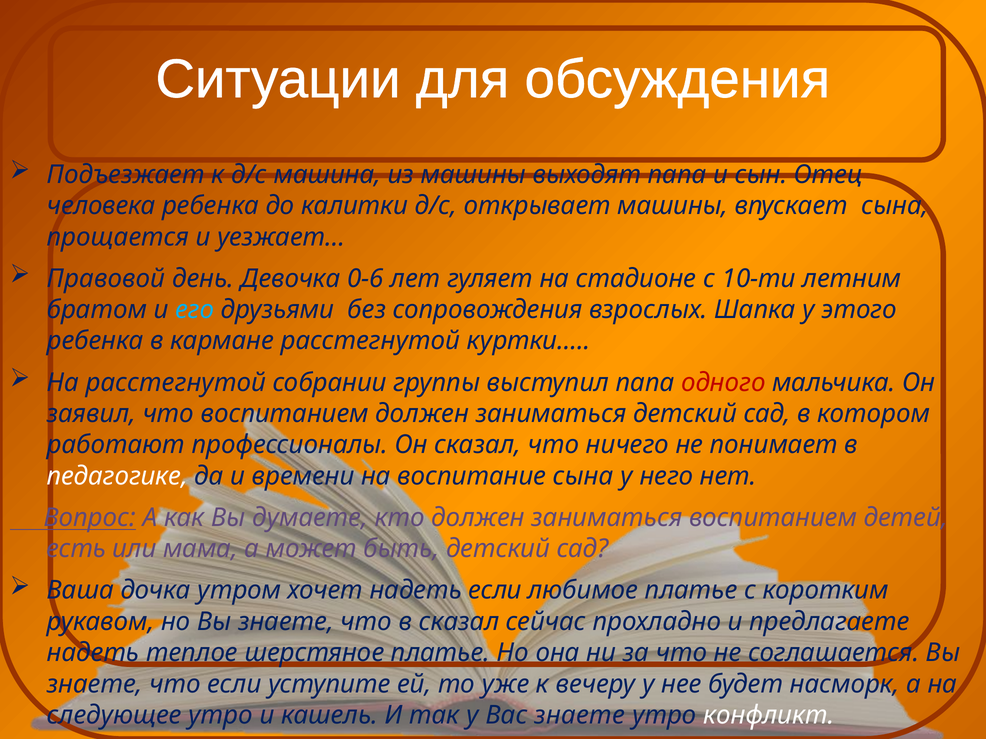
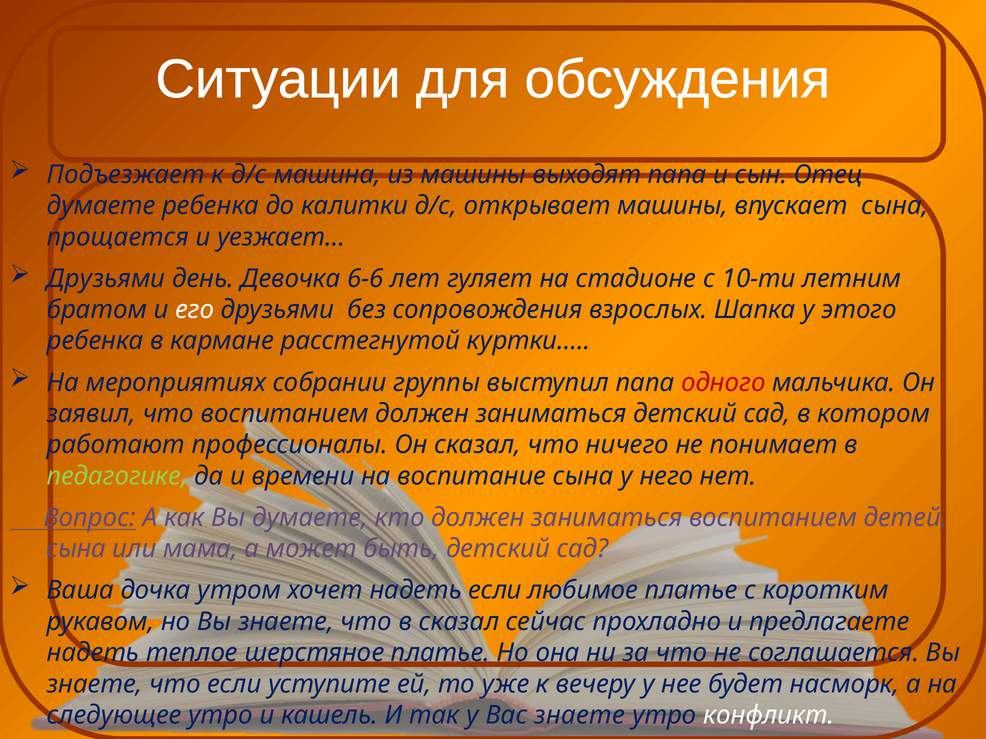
человека at (101, 206): человека -> думаете
Правовой at (106, 279): Правовой -> Друзьями
0-6: 0-6 -> 6-6
его colour: light blue -> white
На расстегнутой: расстегнутой -> мероприятиях
педагогике colour: white -> light green
есть at (76, 549): есть -> сына
